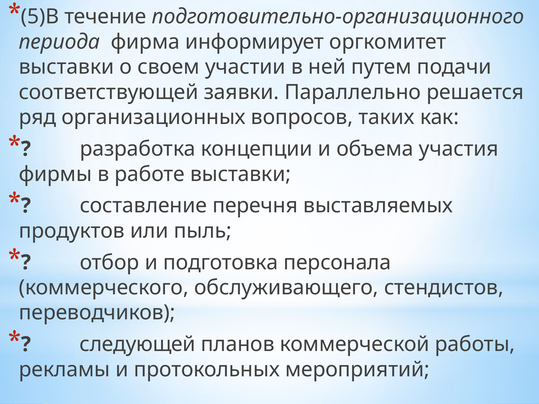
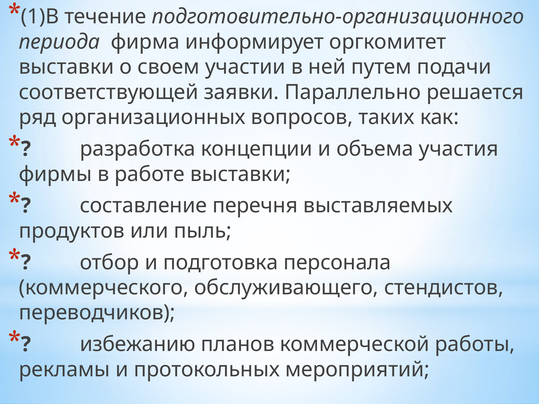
5)В: 5)В -> 1)В
следующей: следующей -> избежанию
